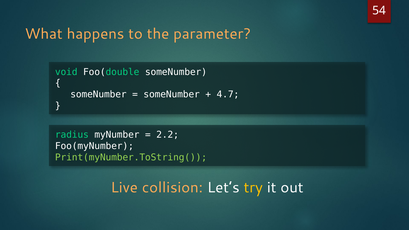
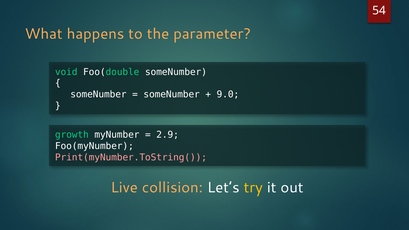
4.7: 4.7 -> 9.0
radius: radius -> growth
2.2: 2.2 -> 2.9
Print(myNumber.ToString( colour: light green -> pink
